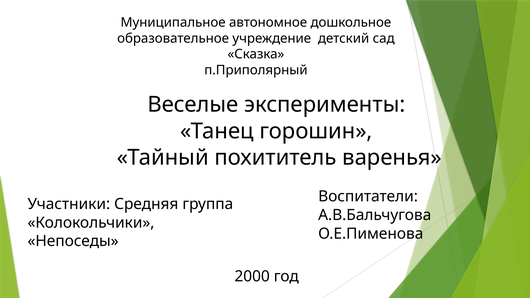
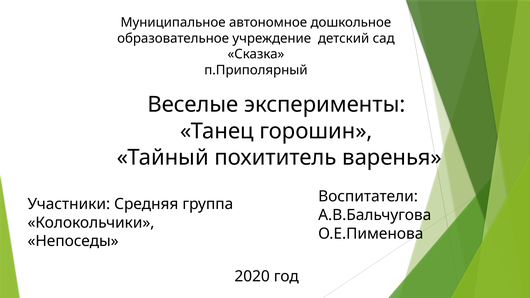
2000: 2000 -> 2020
